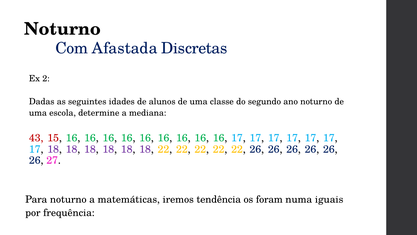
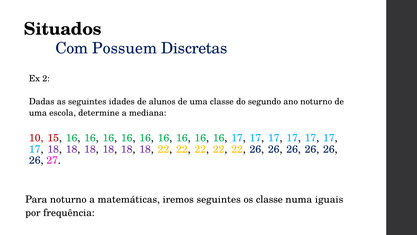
Noturno at (63, 29): Noturno -> Situados
Afastada: Afastada -> Possuem
43: 43 -> 10
iremos tendência: tendência -> seguintes
os foram: foram -> classe
